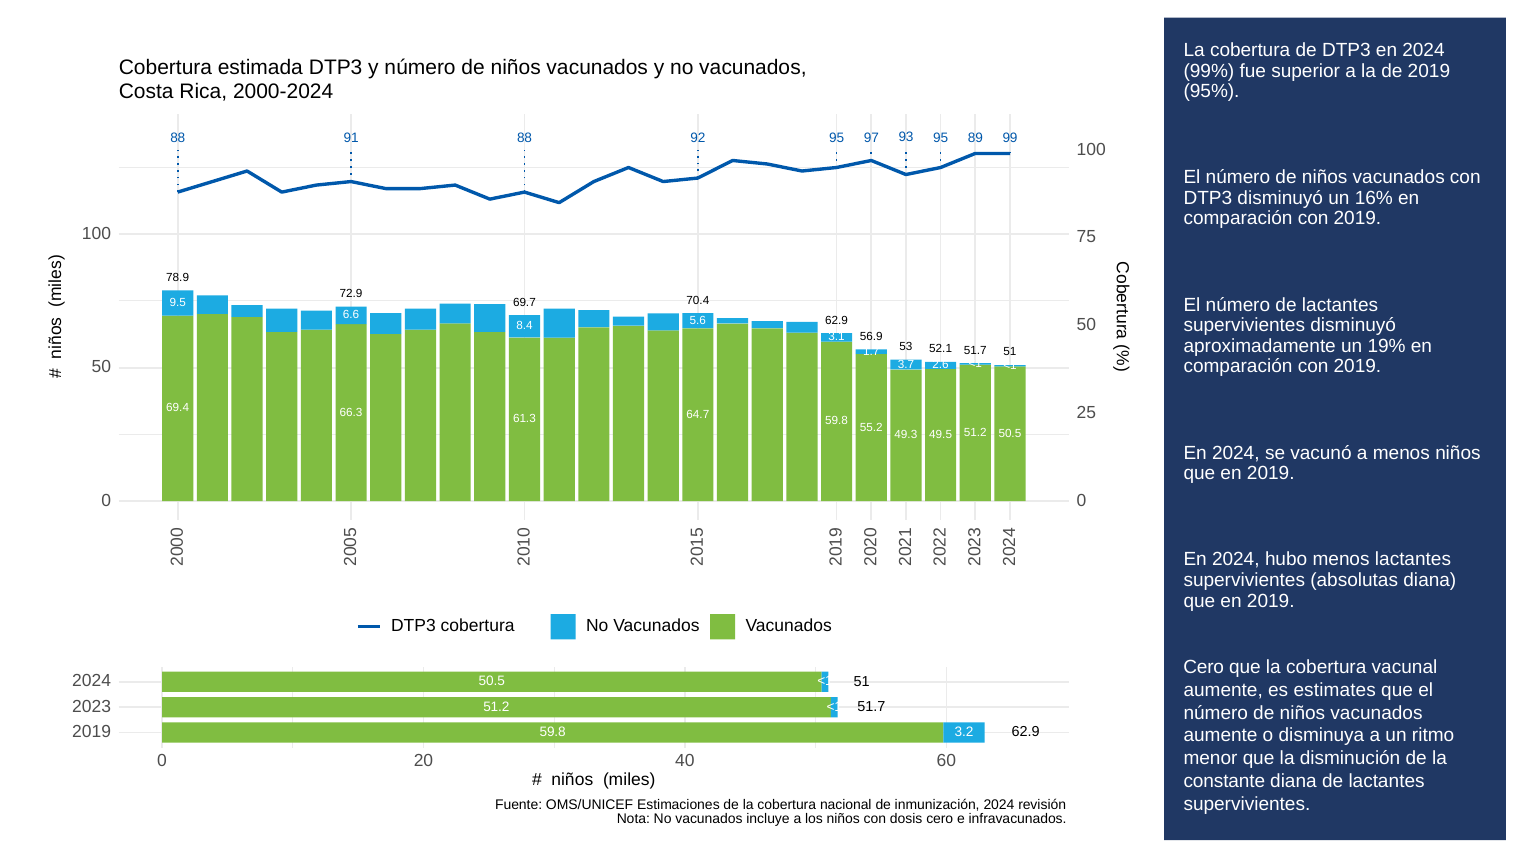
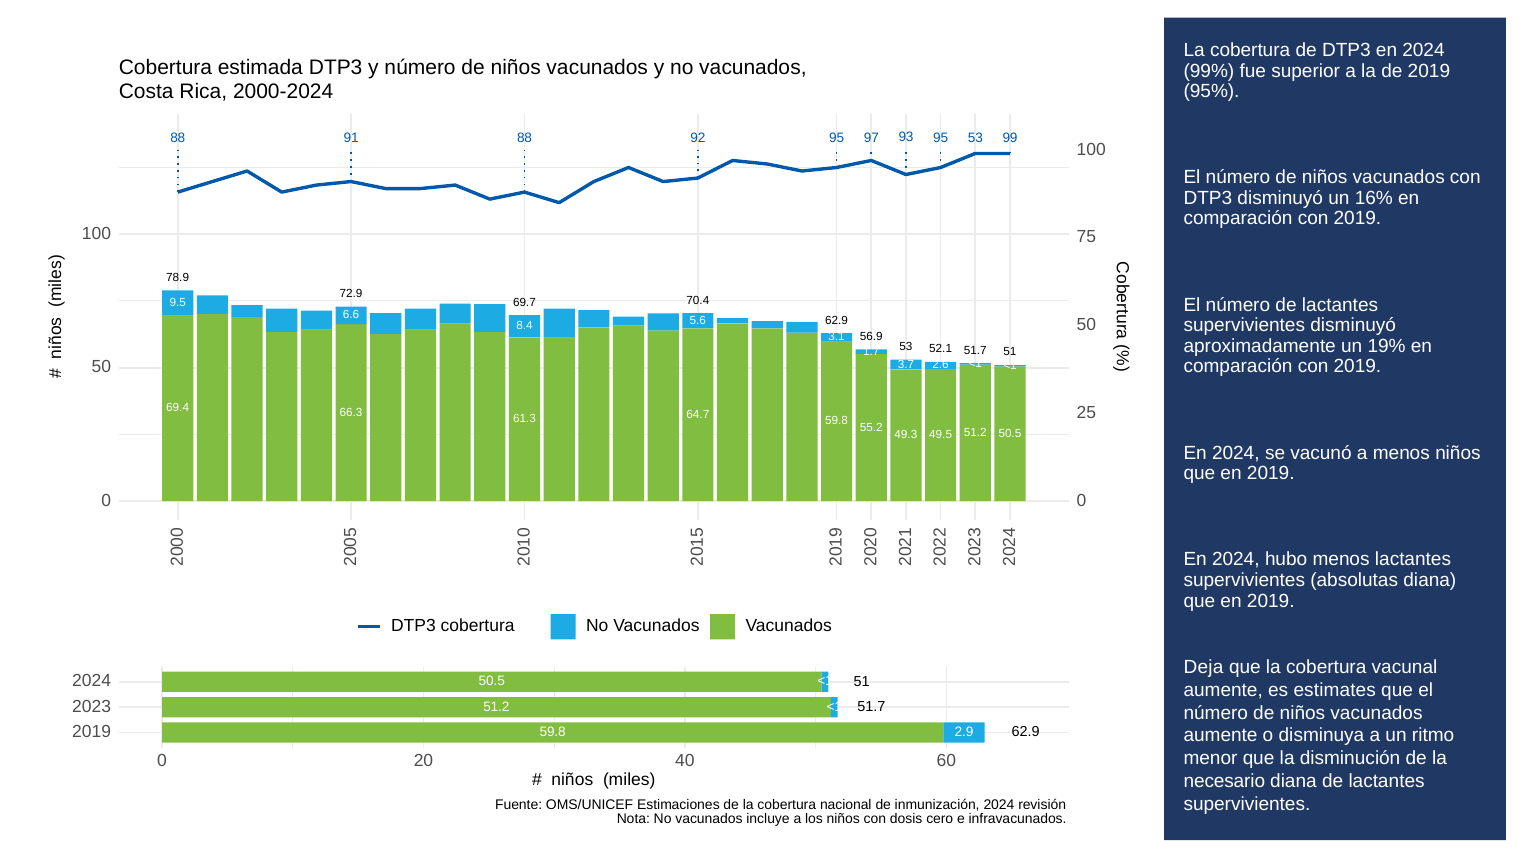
95 89: 89 -> 53
Cero at (1204, 667): Cero -> Deja
3.2: 3.2 -> 2.9
constante: constante -> necesario
